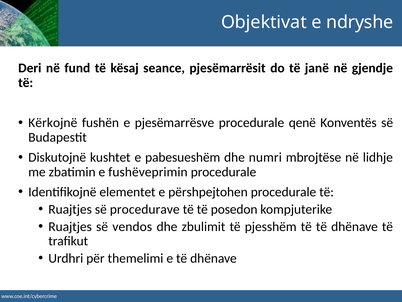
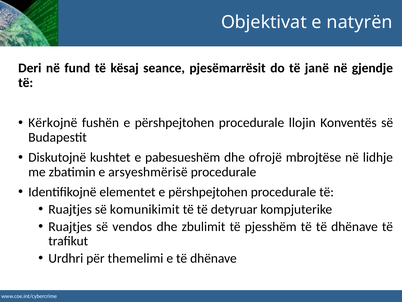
ndryshe: ndryshe -> natyrën
fushën e pjesëmarrësve: pjesëmarrësve -> përshpejtohen
qenë: qenë -> llojin
numri: numri -> ofrojë
fushëveprimin: fushëveprimin -> arsyeshmërisë
procedurave: procedurave -> komunikimit
posedon: posedon -> detyruar
